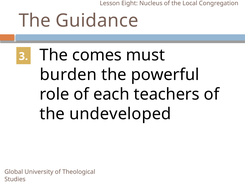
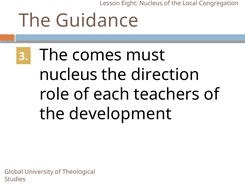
burden at (68, 75): burden -> nucleus
powerful: powerful -> direction
undeveloped: undeveloped -> development
